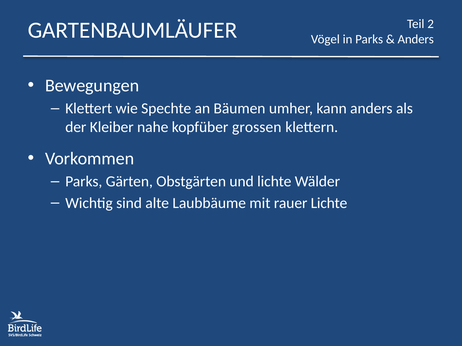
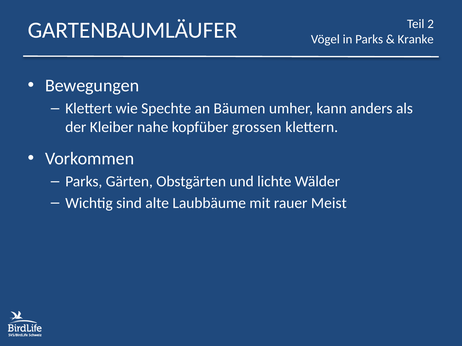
Anders at (416, 39): Anders -> Kranke
rauer Lichte: Lichte -> Meist
